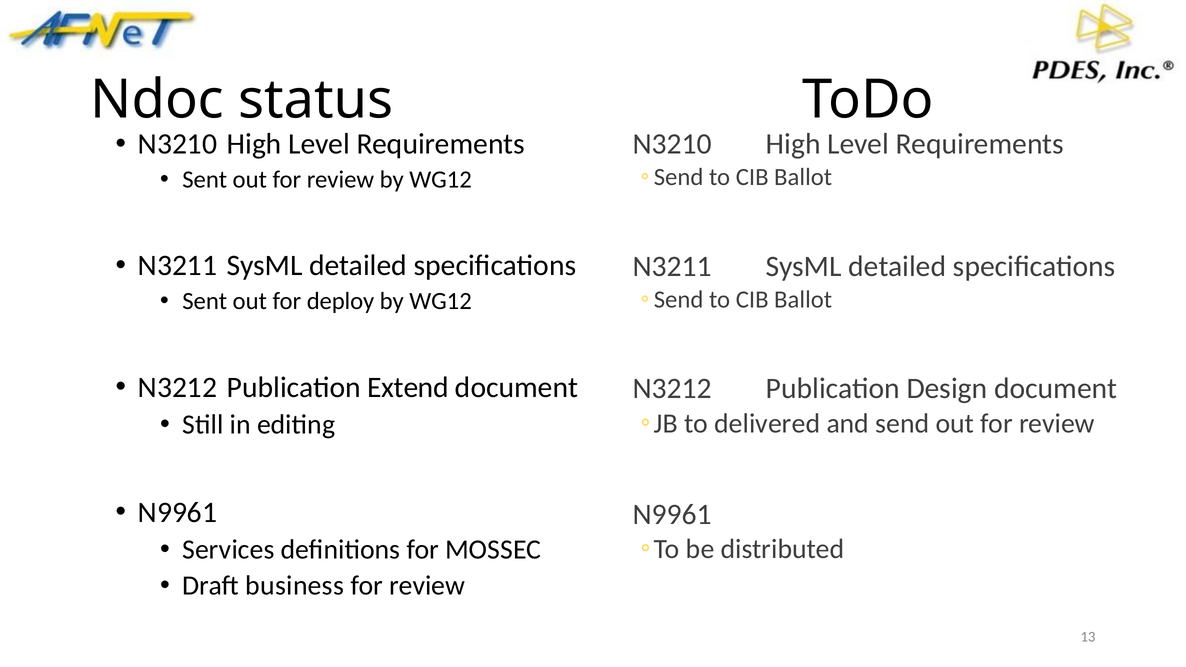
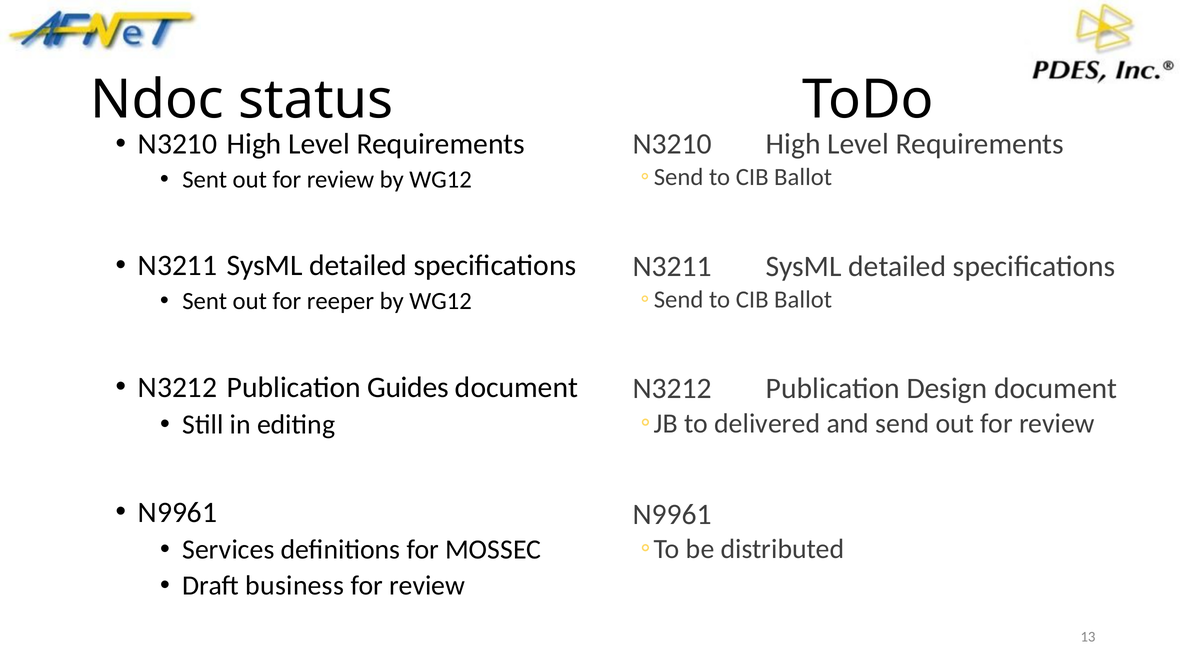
deploy: deploy -> reeper
Extend: Extend -> Guides
